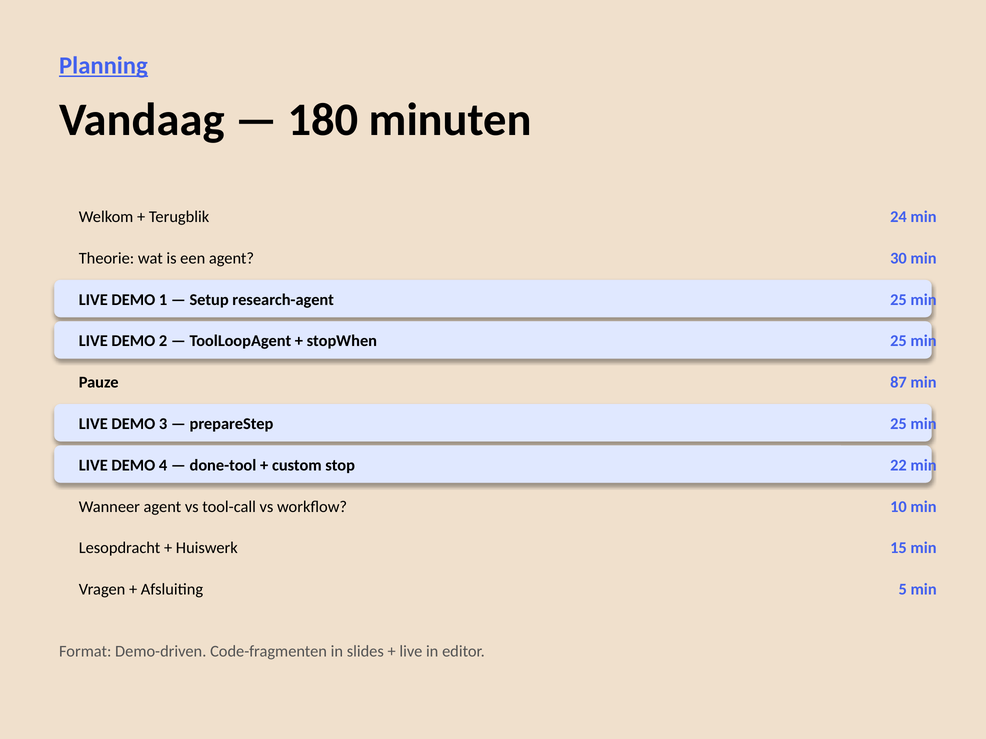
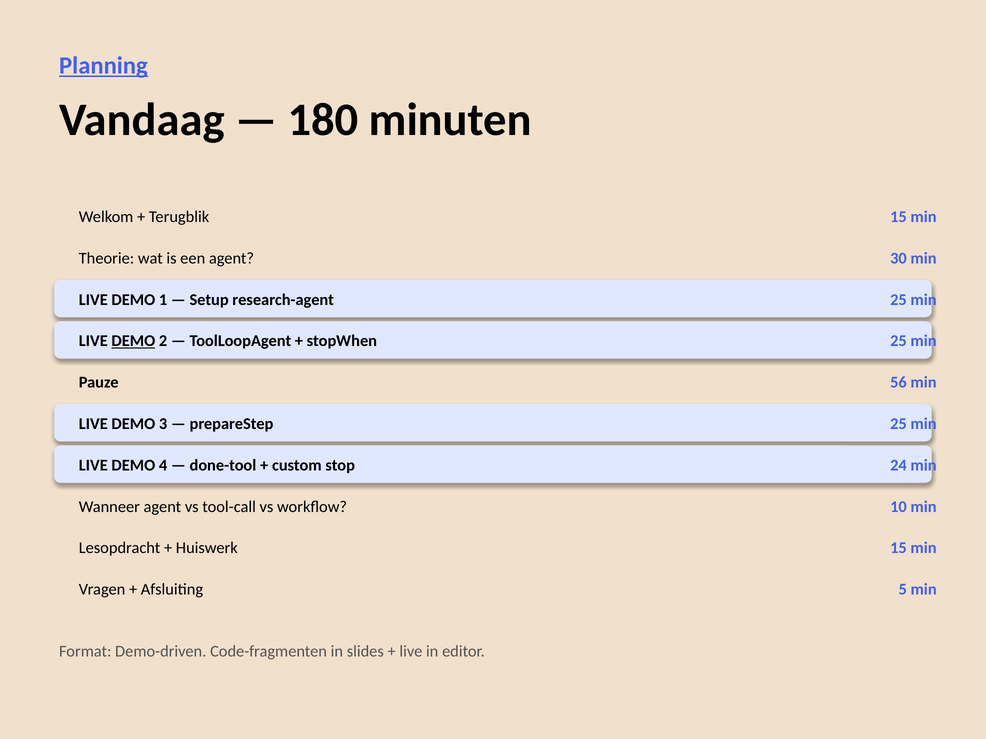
Terugblik 24: 24 -> 15
DEMO at (133, 341) underline: none -> present
87: 87 -> 56
22: 22 -> 24
